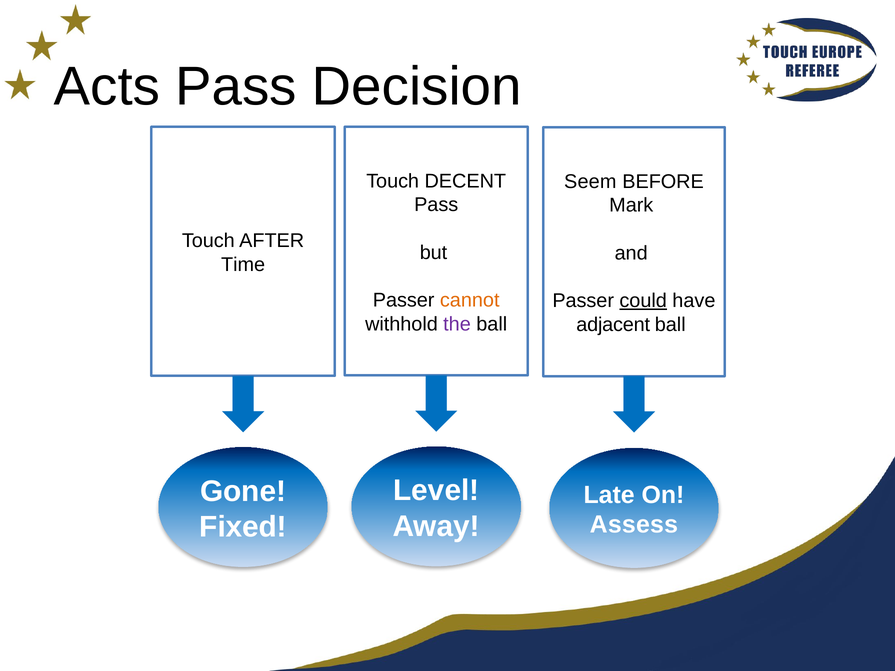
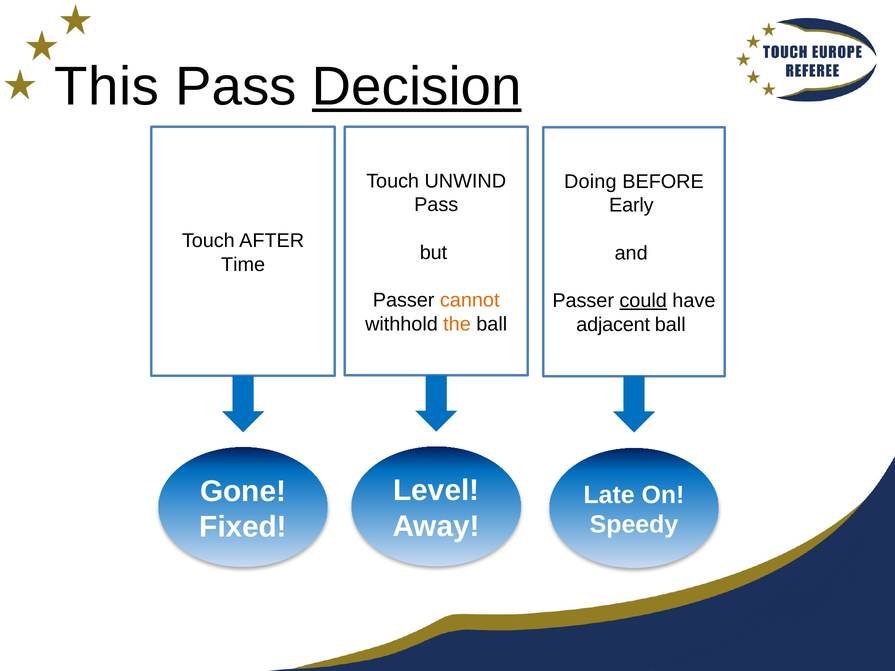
Acts: Acts -> This
Decision underline: none -> present
DECENT: DECENT -> UNWIND
Seem: Seem -> Doing
Mark: Mark -> Early
the colour: purple -> orange
Assess: Assess -> Speedy
